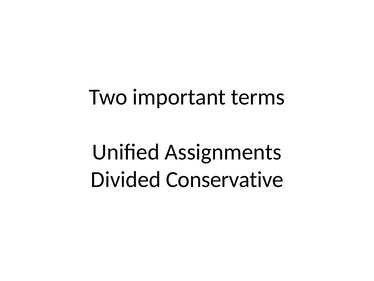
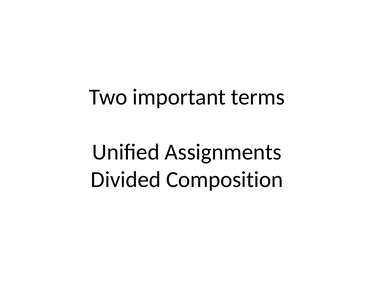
Conservative: Conservative -> Composition
